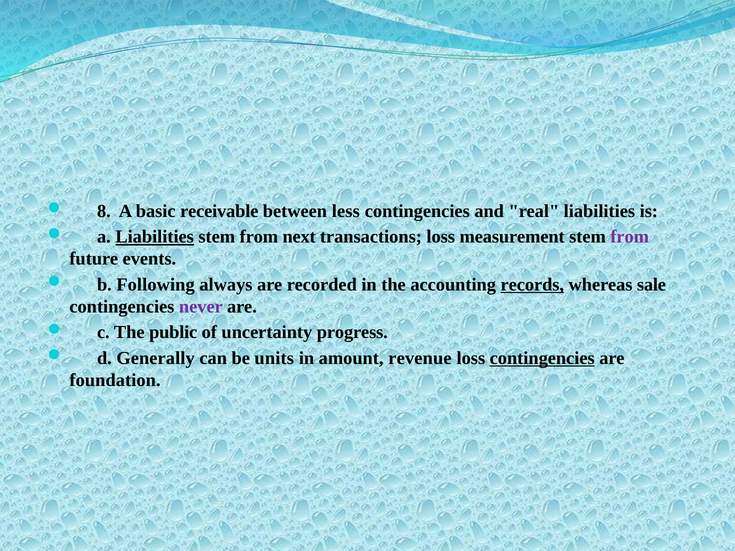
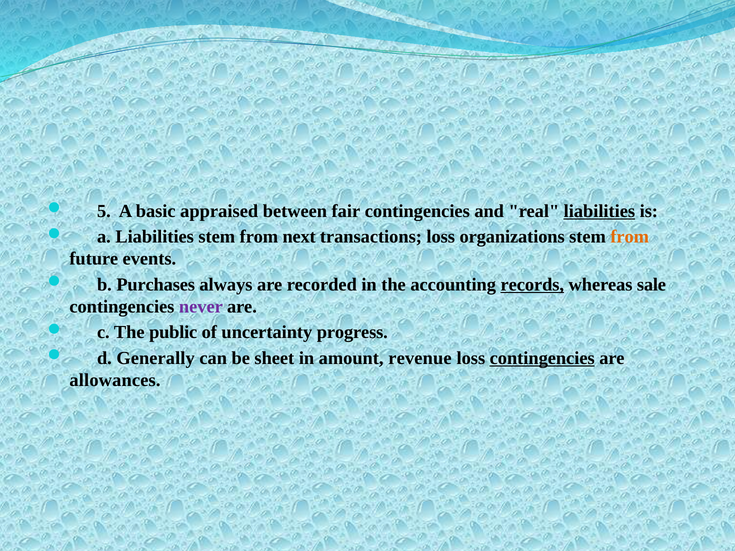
8: 8 -> 5
receivable: receivable -> appraised
less: less -> fair
liabilities at (599, 211) underline: none -> present
Liabilities at (155, 237) underline: present -> none
measurement: measurement -> organizations
from at (630, 237) colour: purple -> orange
Following: Following -> Purchases
units: units -> sheet
foundation: foundation -> allowances
